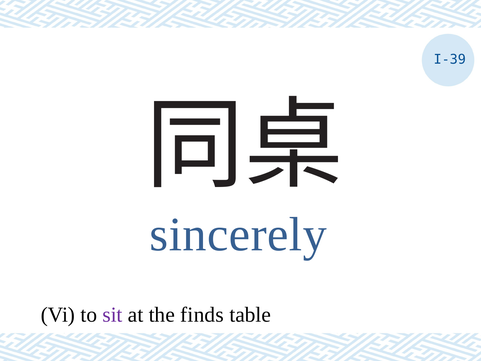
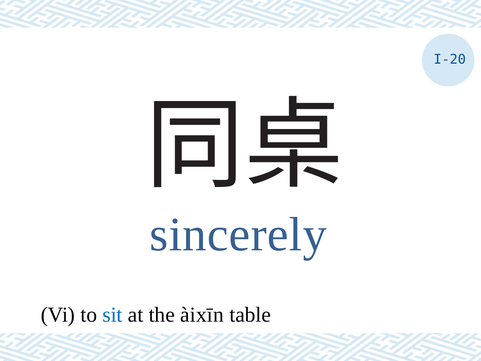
I-39: I-39 -> I-20
sit colour: purple -> blue
finds: finds -> àixīn
